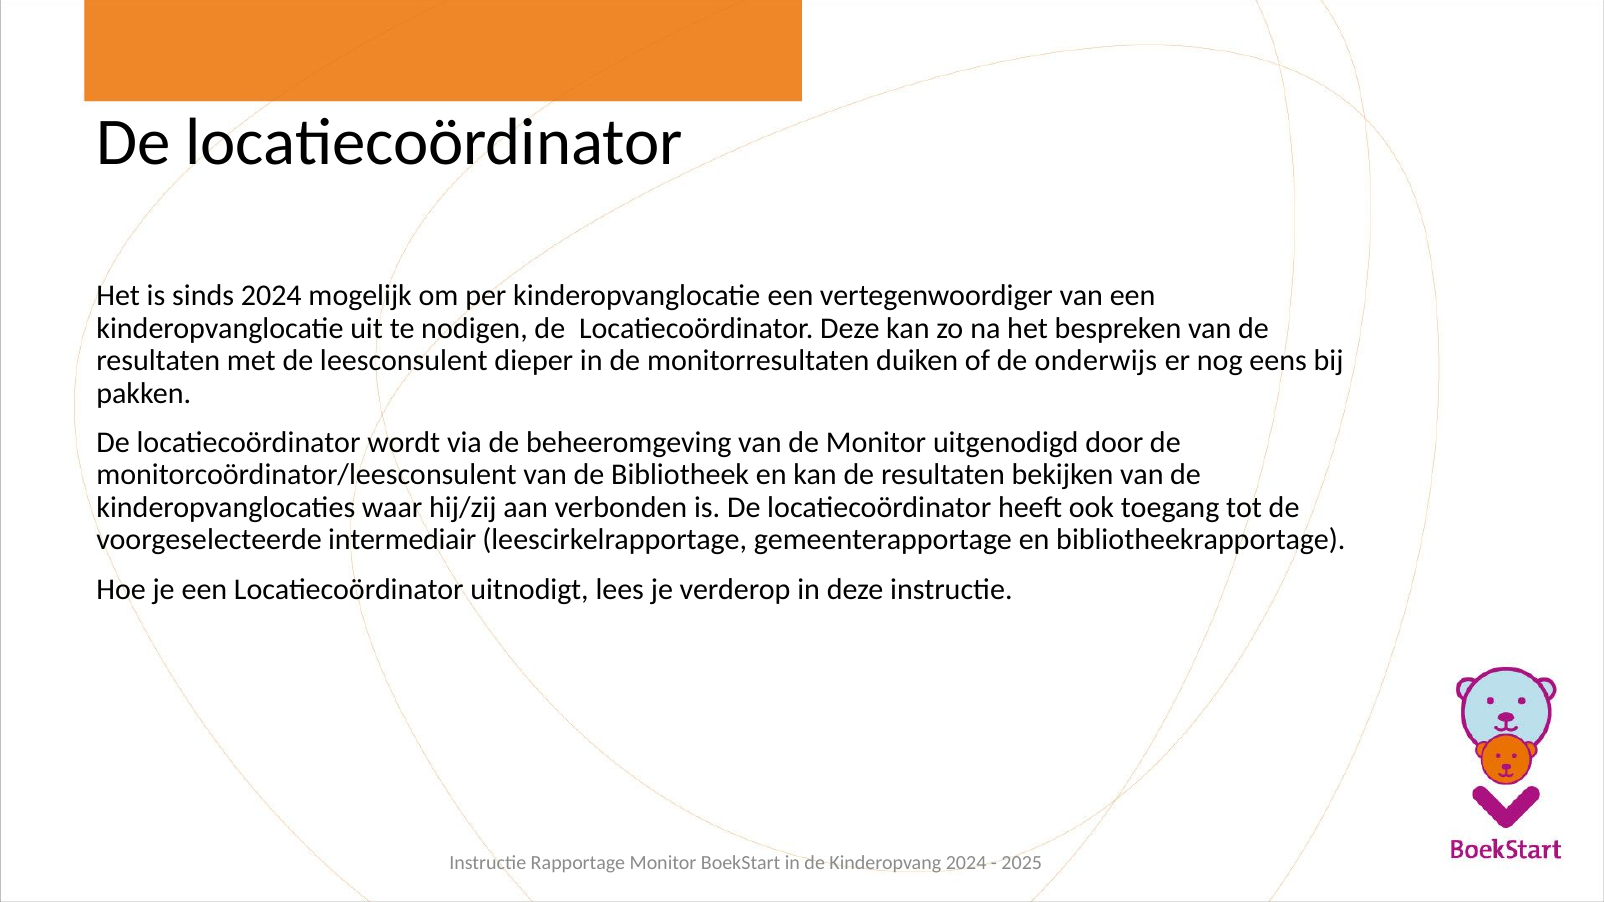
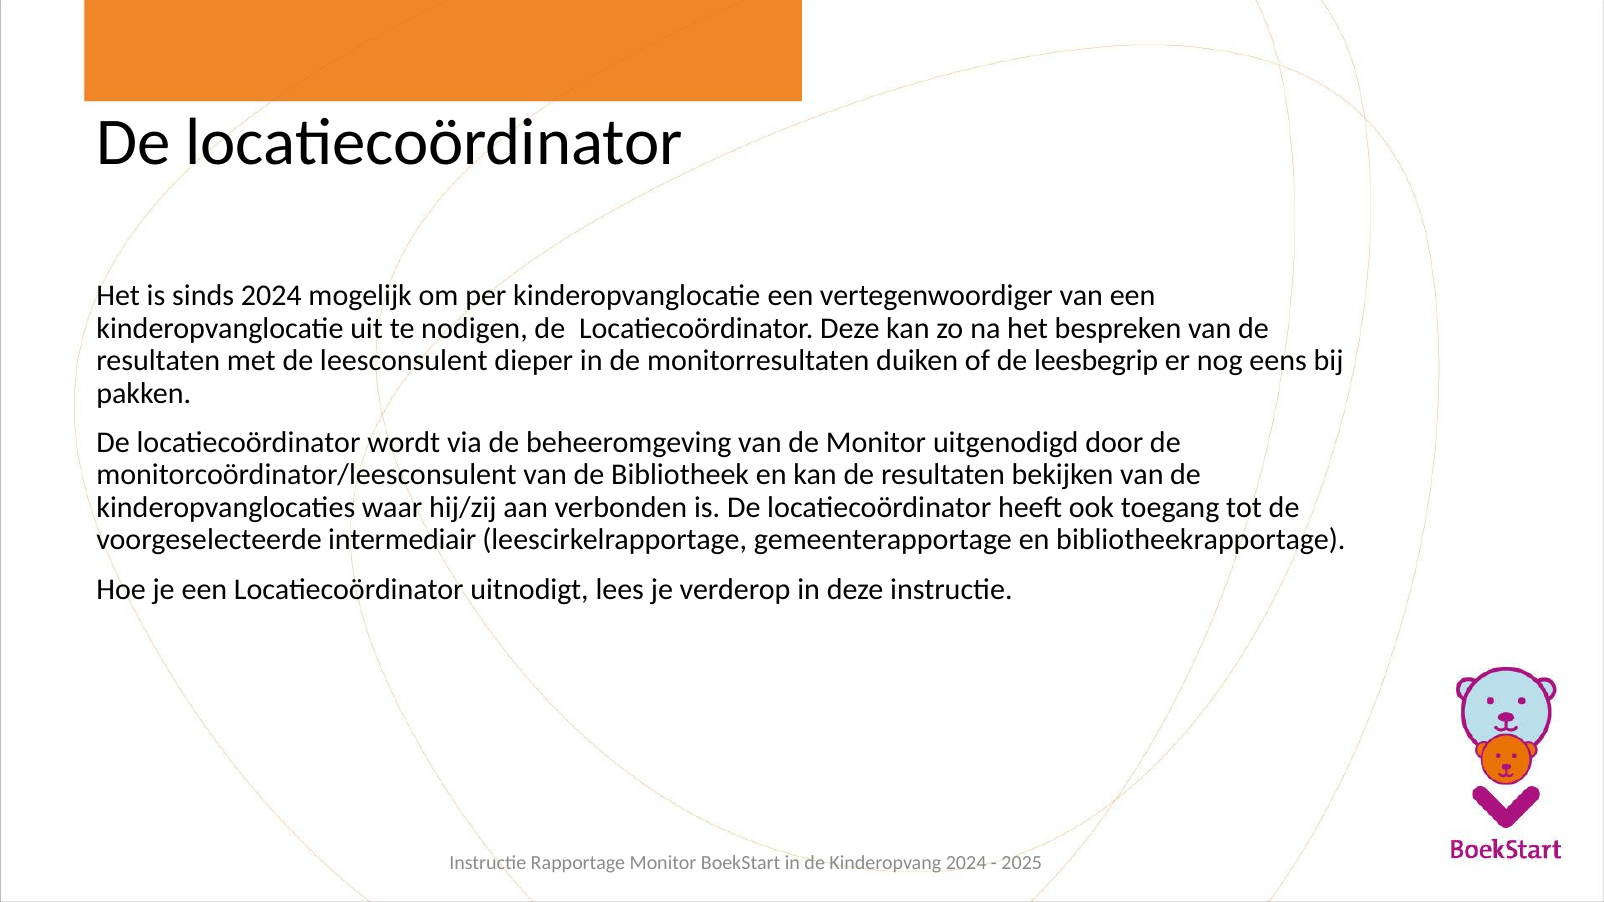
onderwijs: onderwijs -> leesbegrip
